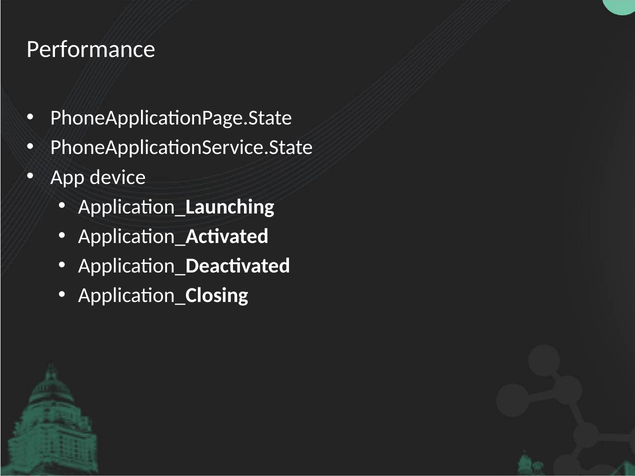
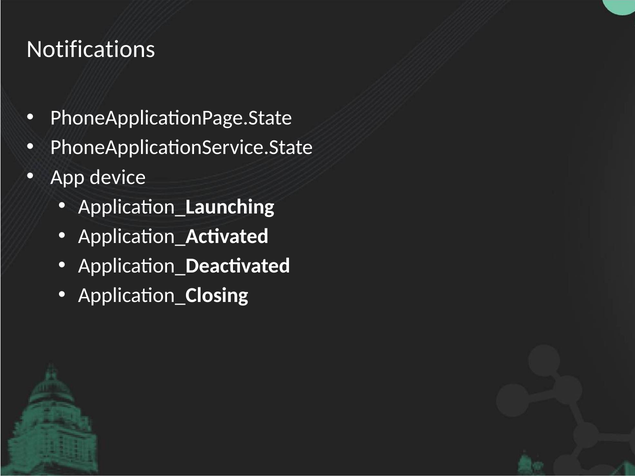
Performance: Performance -> Notifications
